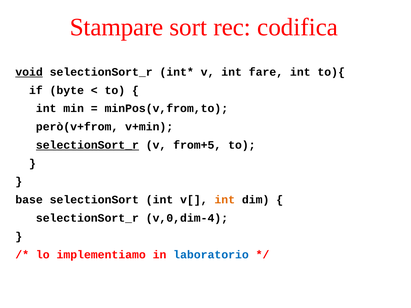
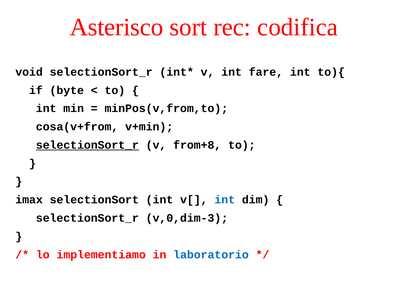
Stampare: Stampare -> Asterisco
void underline: present -> none
però(v+from: però(v+from -> cosa(v+from
from+5: from+5 -> from+8
base: base -> imax
int at (225, 200) colour: orange -> blue
v,0,dim-4: v,0,dim-4 -> v,0,dim-3
